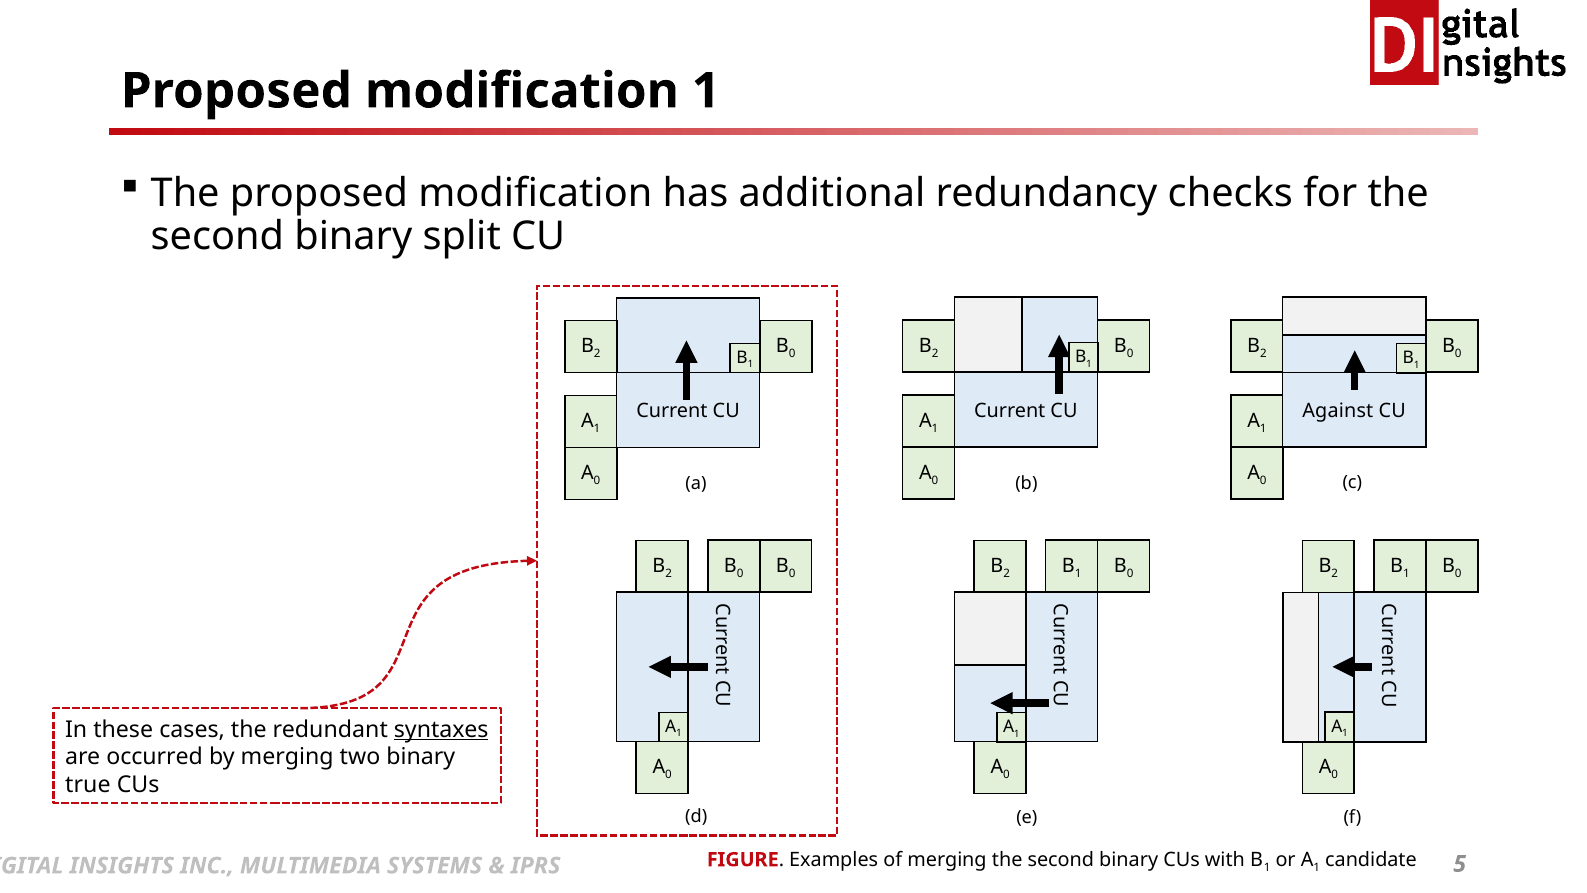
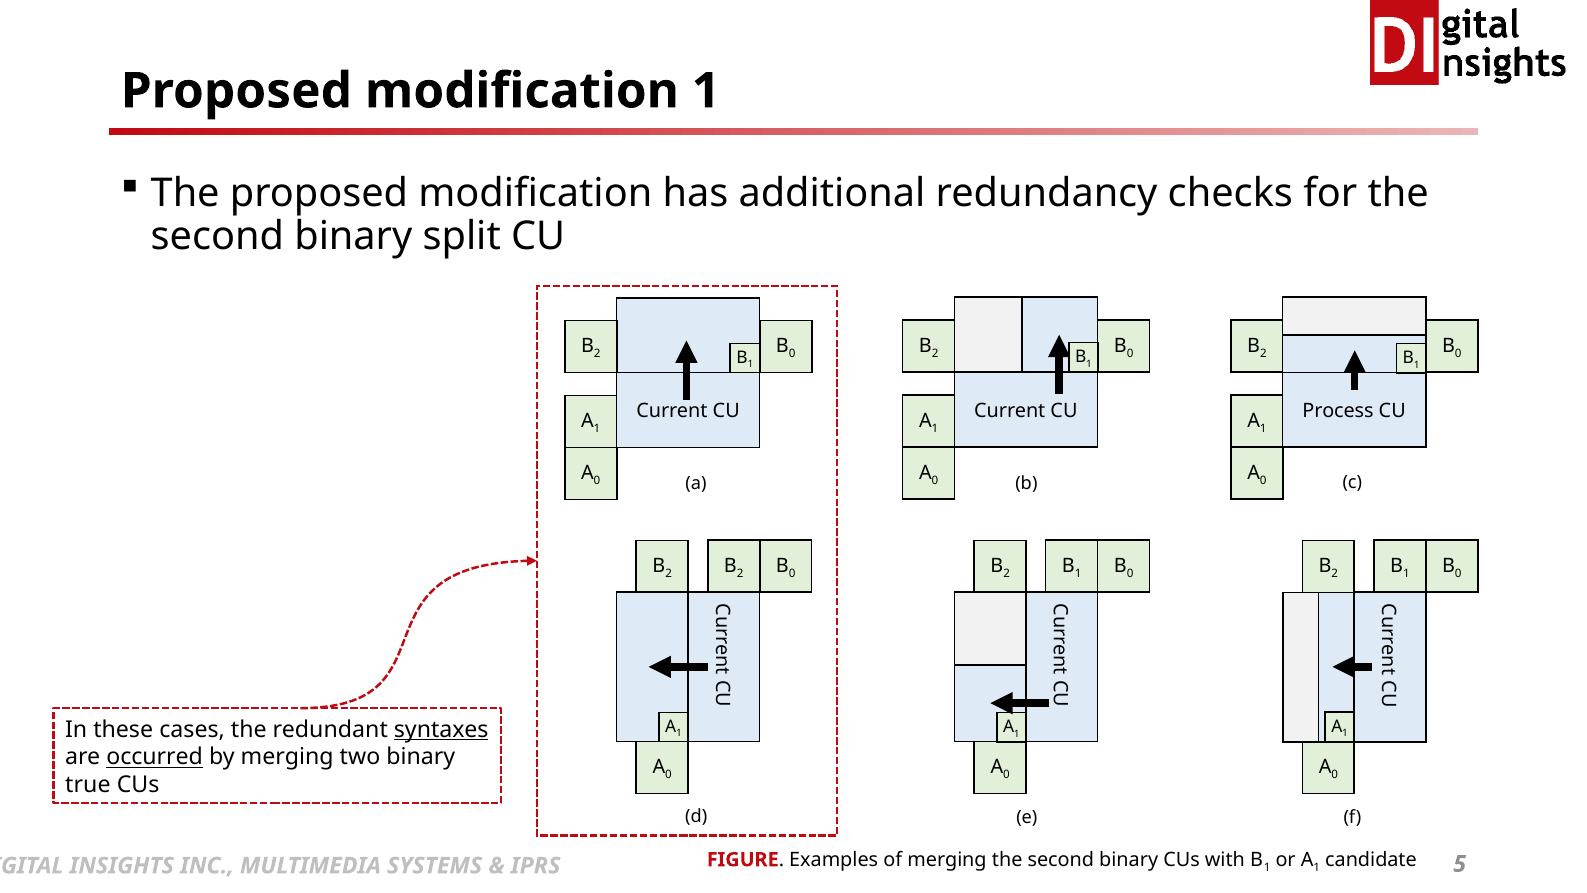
Against: Against -> Process
0 at (740, 573): 0 -> 2
occurred underline: none -> present
